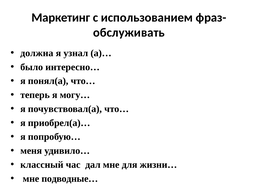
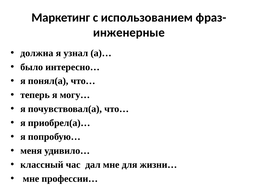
обслуживать: обслуживать -> инженерные
подводные…: подводные… -> профессии…
